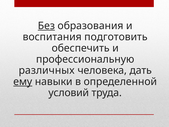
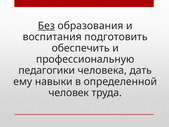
различных: различных -> педагогики
ему underline: present -> none
условий: условий -> человек
